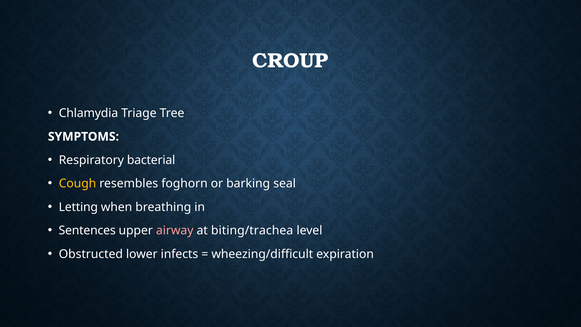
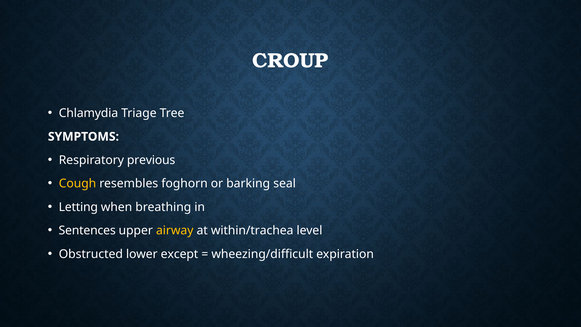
bacterial: bacterial -> previous
airway colour: pink -> yellow
biting/trachea: biting/trachea -> within/trachea
infects: infects -> except
